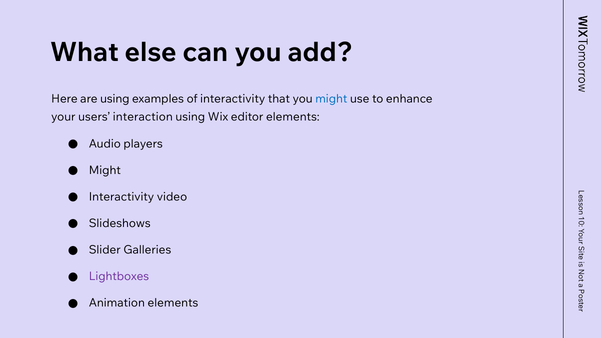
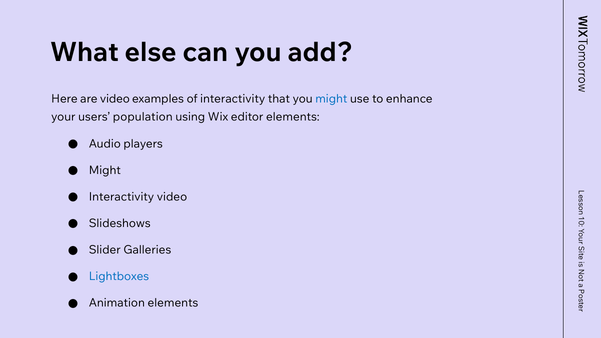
are using: using -> video
interaction: interaction -> population
Lightboxes colour: purple -> blue
